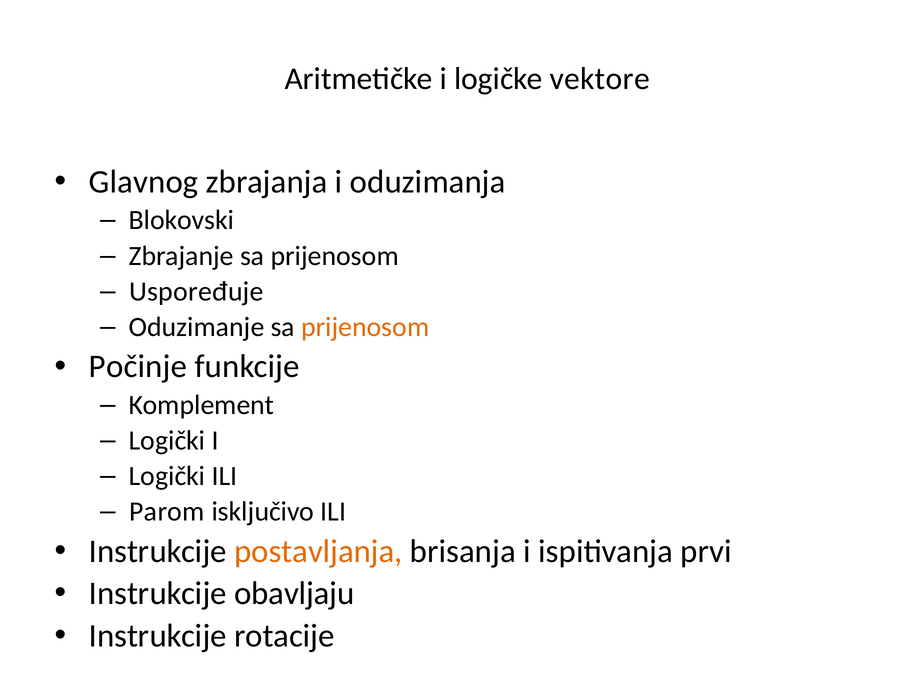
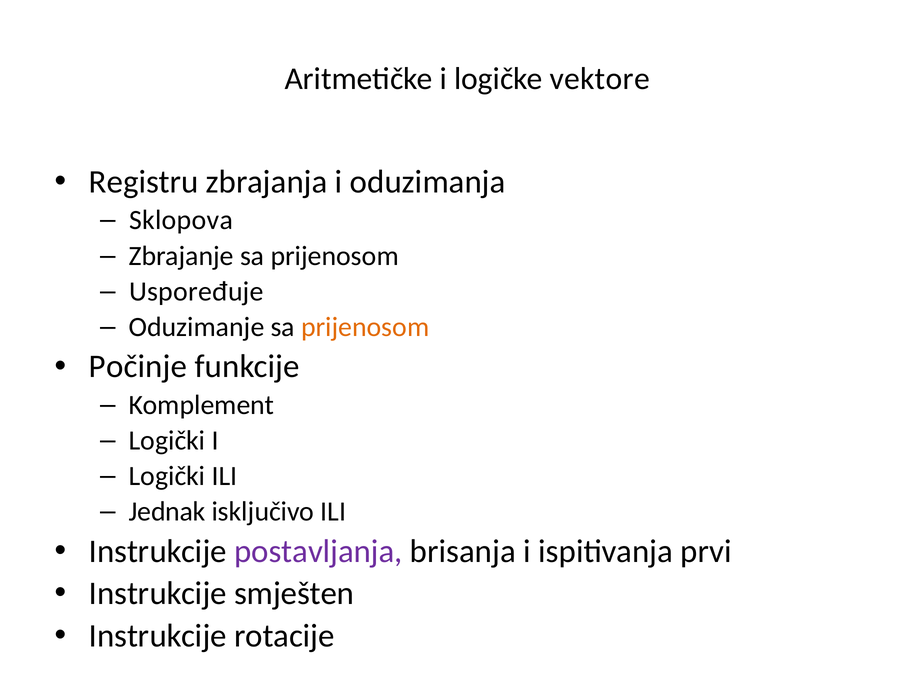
Glavnog: Glavnog -> Registru
Blokovski: Blokovski -> Sklopova
Parom: Parom -> Jednak
postavljanja colour: orange -> purple
obavljaju: obavljaju -> smješten
